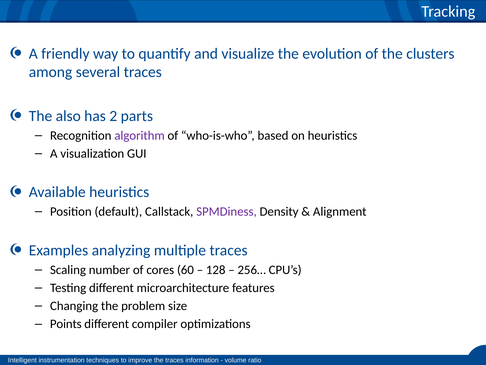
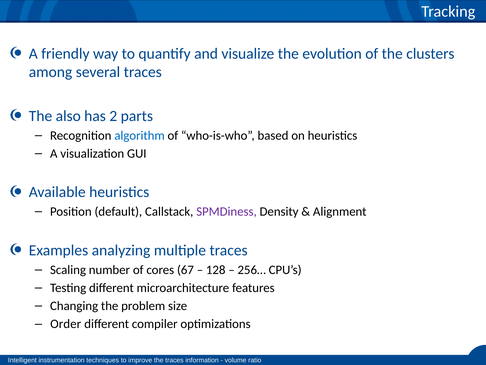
algorithm colour: purple -> blue
60: 60 -> 67
Points: Points -> Order
